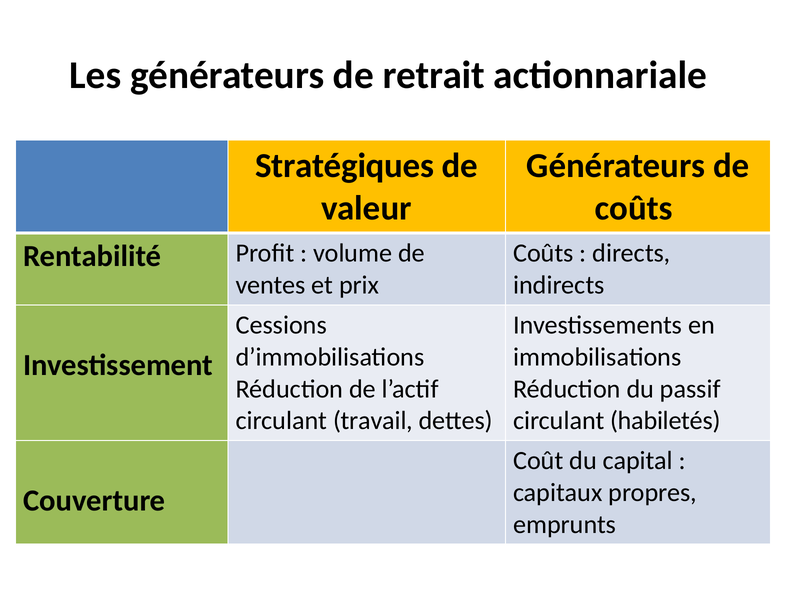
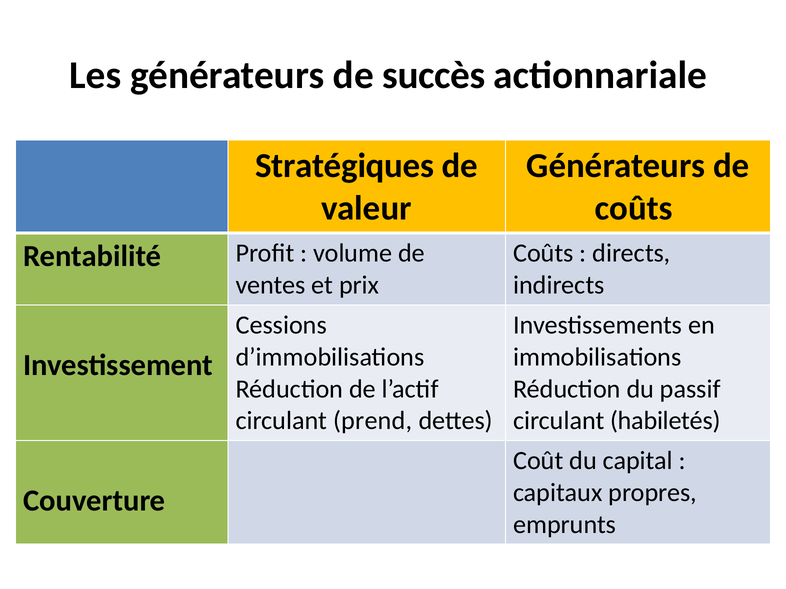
retrait: retrait -> succès
travail: travail -> prend
